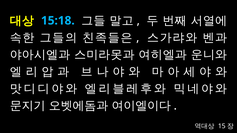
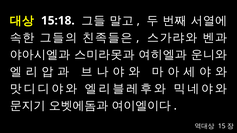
15:18 colour: light blue -> white
